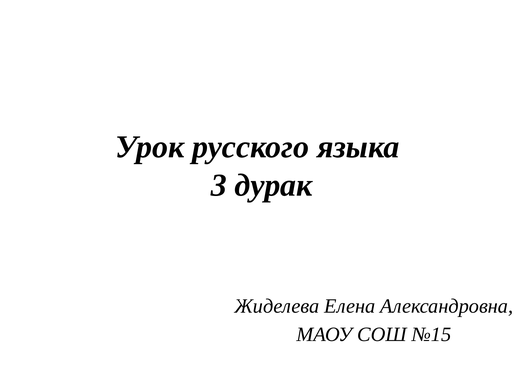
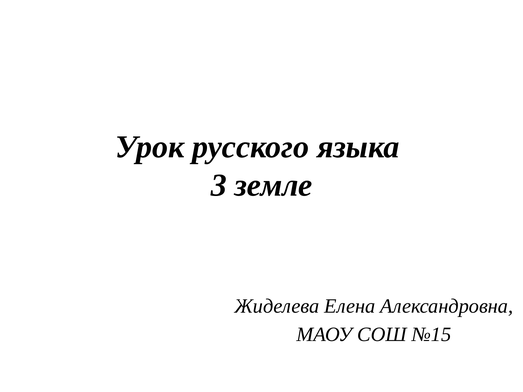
дурак: дурак -> земле
